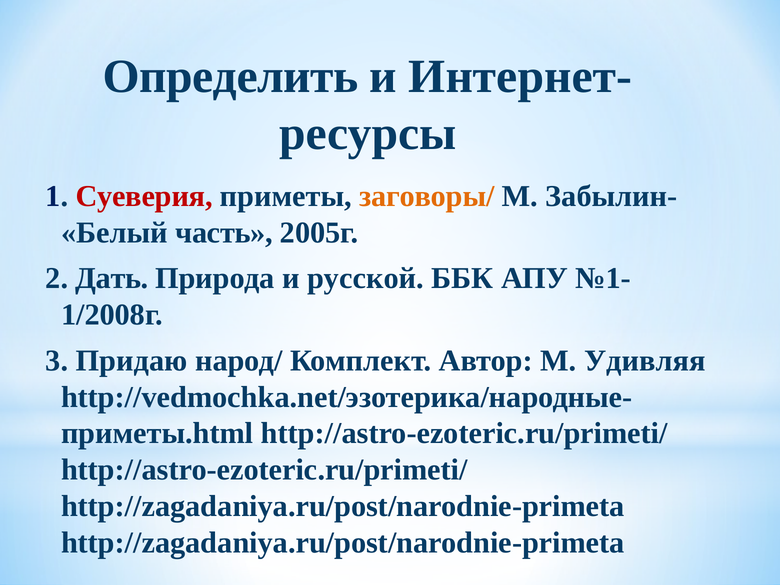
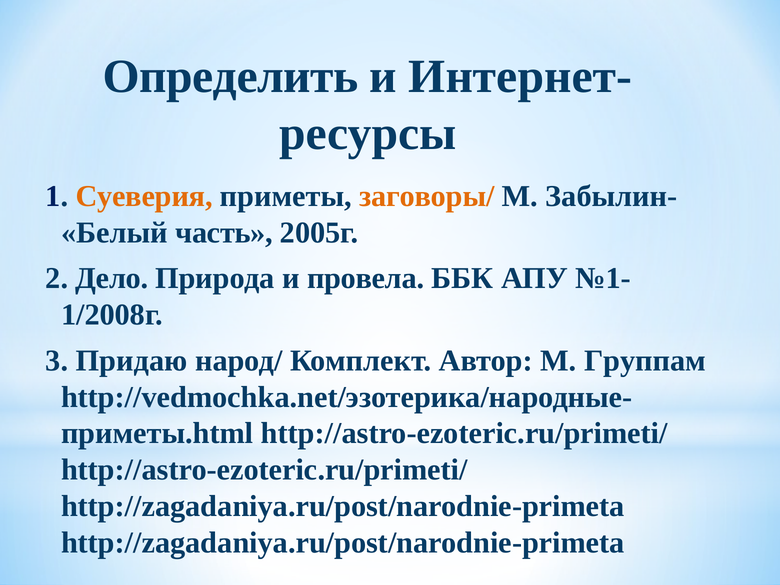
Суеверия colour: red -> orange
Дать: Дать -> Дело
русской: русской -> провела
Удивляя: Удивляя -> Группам
